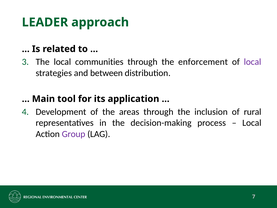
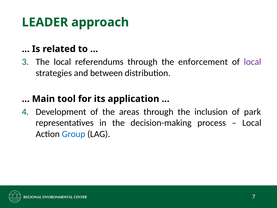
communities: communities -> referendums
rural: rural -> park
Group colour: purple -> blue
